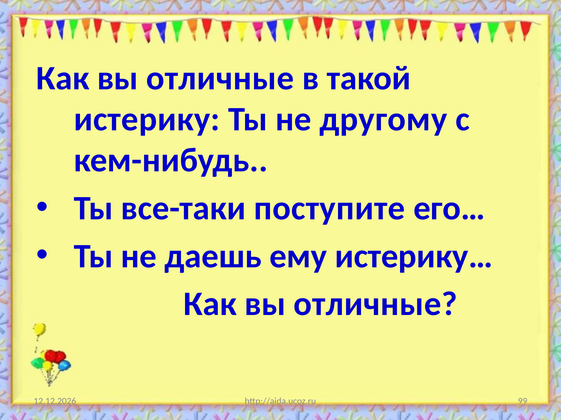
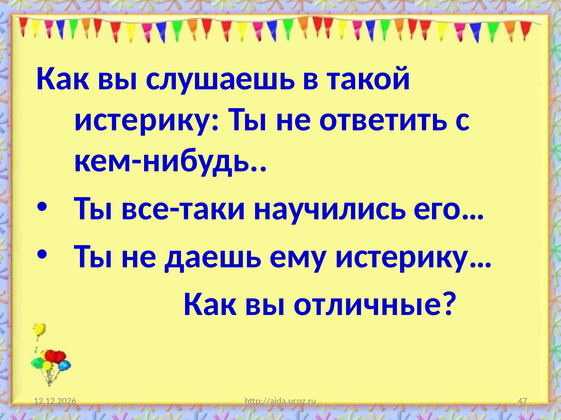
отличные at (220, 78): отличные -> слушаешь
другому: другому -> ответить
поступите: поступите -> научились
99: 99 -> 47
